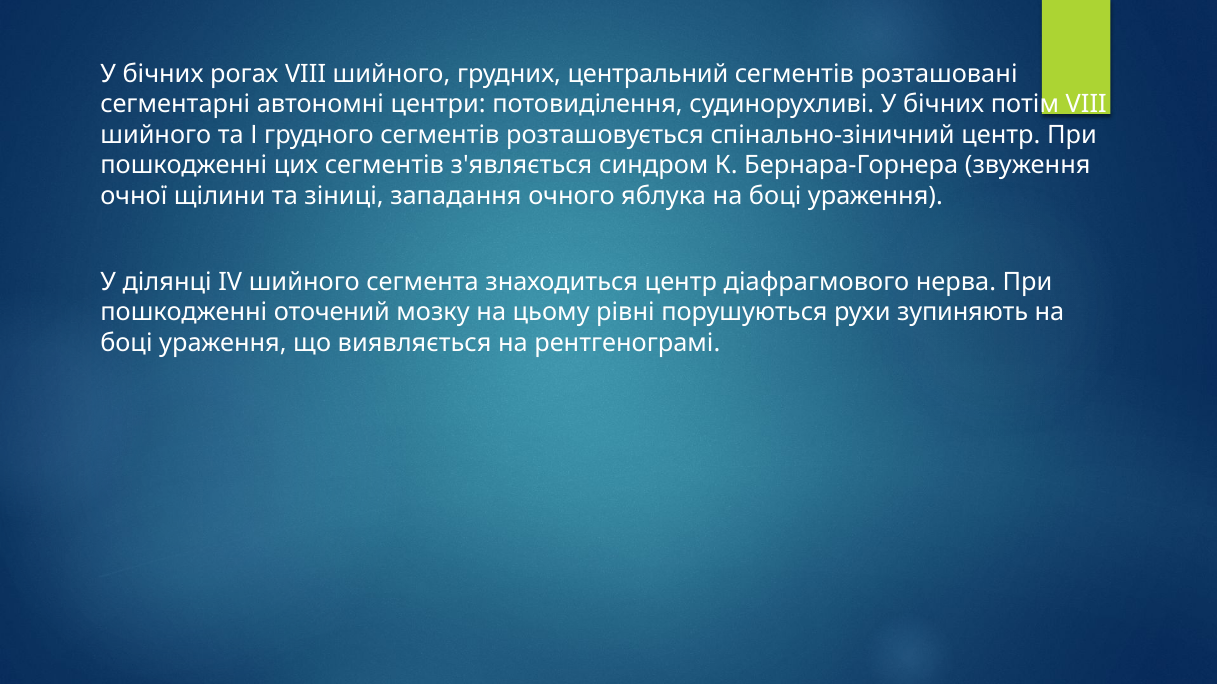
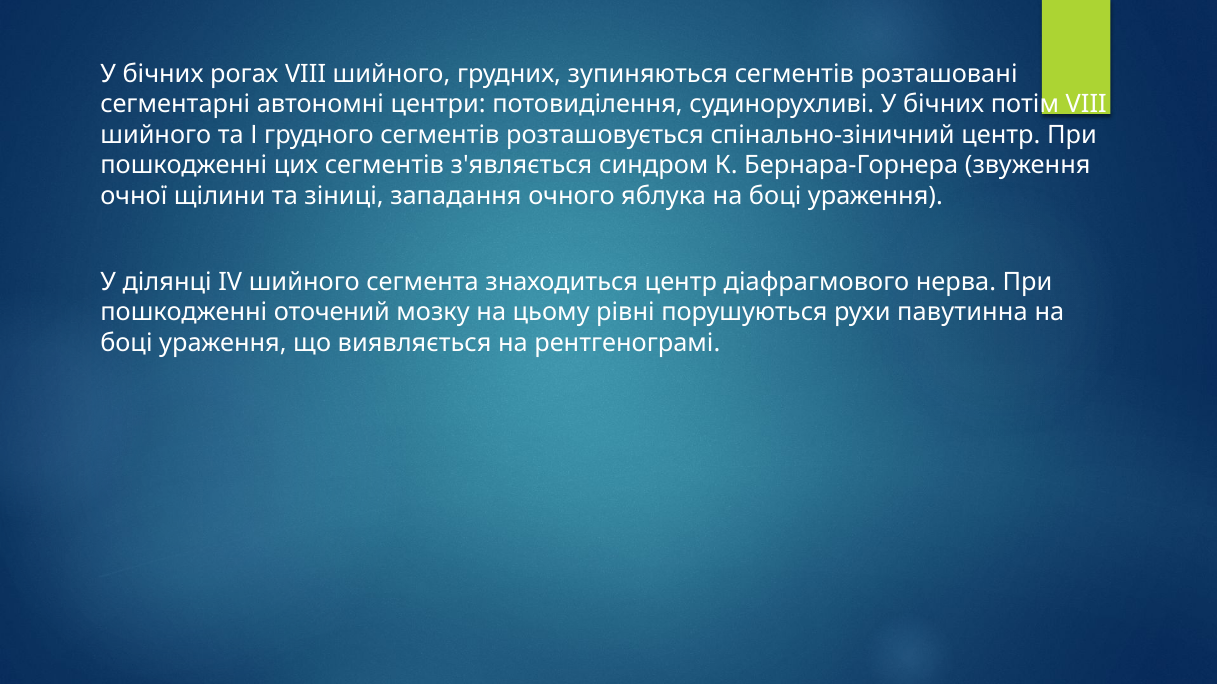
центральний: центральний -> зупиняються
зупиняють: зупиняють -> павутинна
